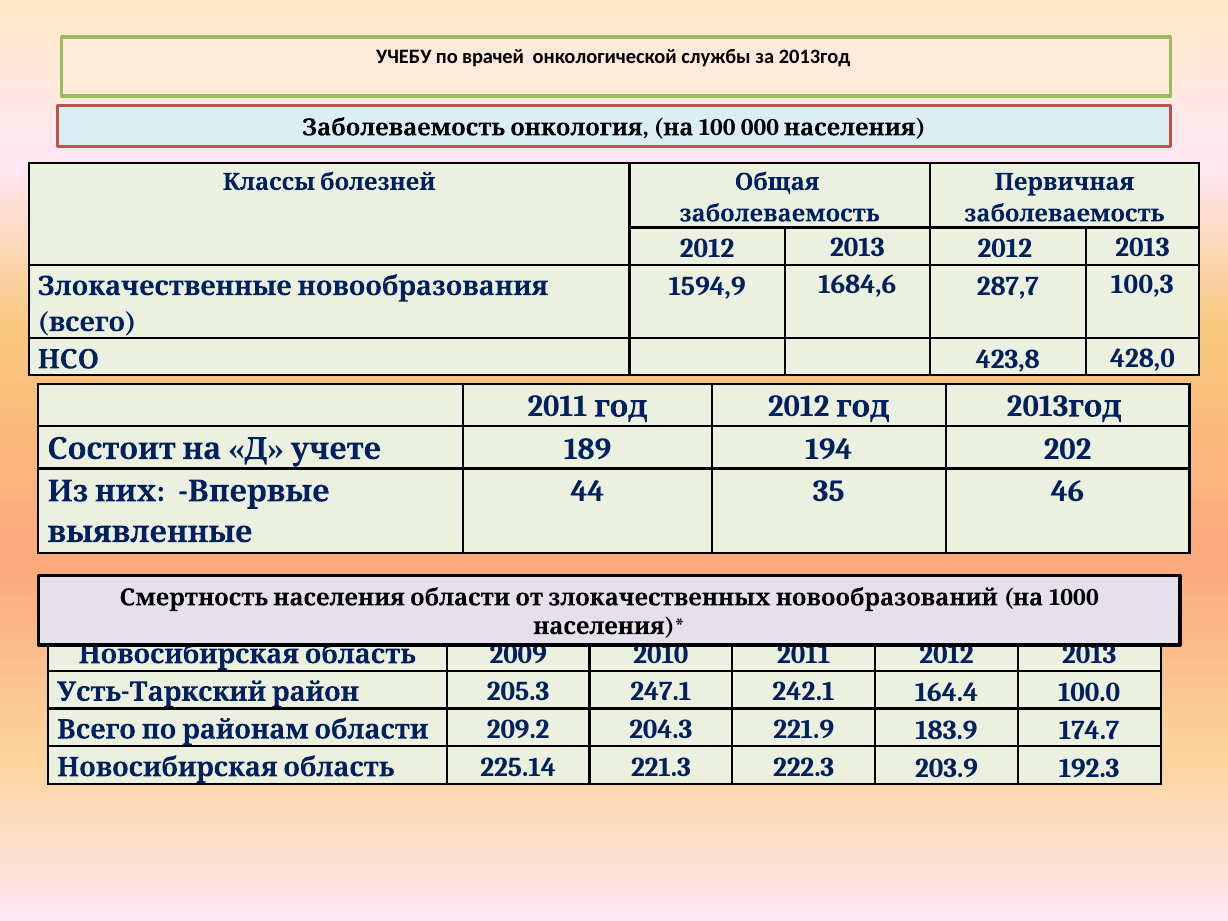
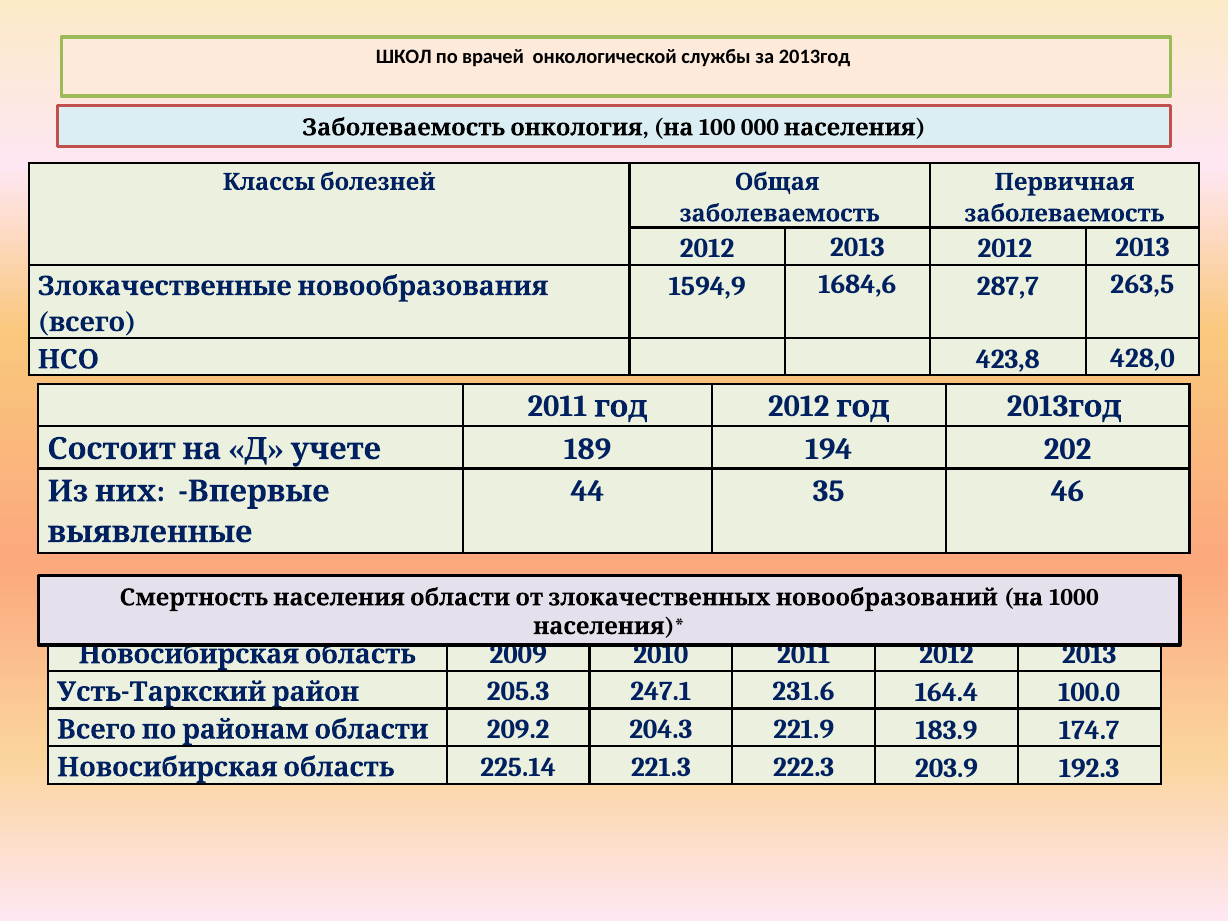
УЧЕБУ: УЧЕБУ -> ШКОЛ
100,3: 100,3 -> 263,5
242.1: 242.1 -> 231.6
